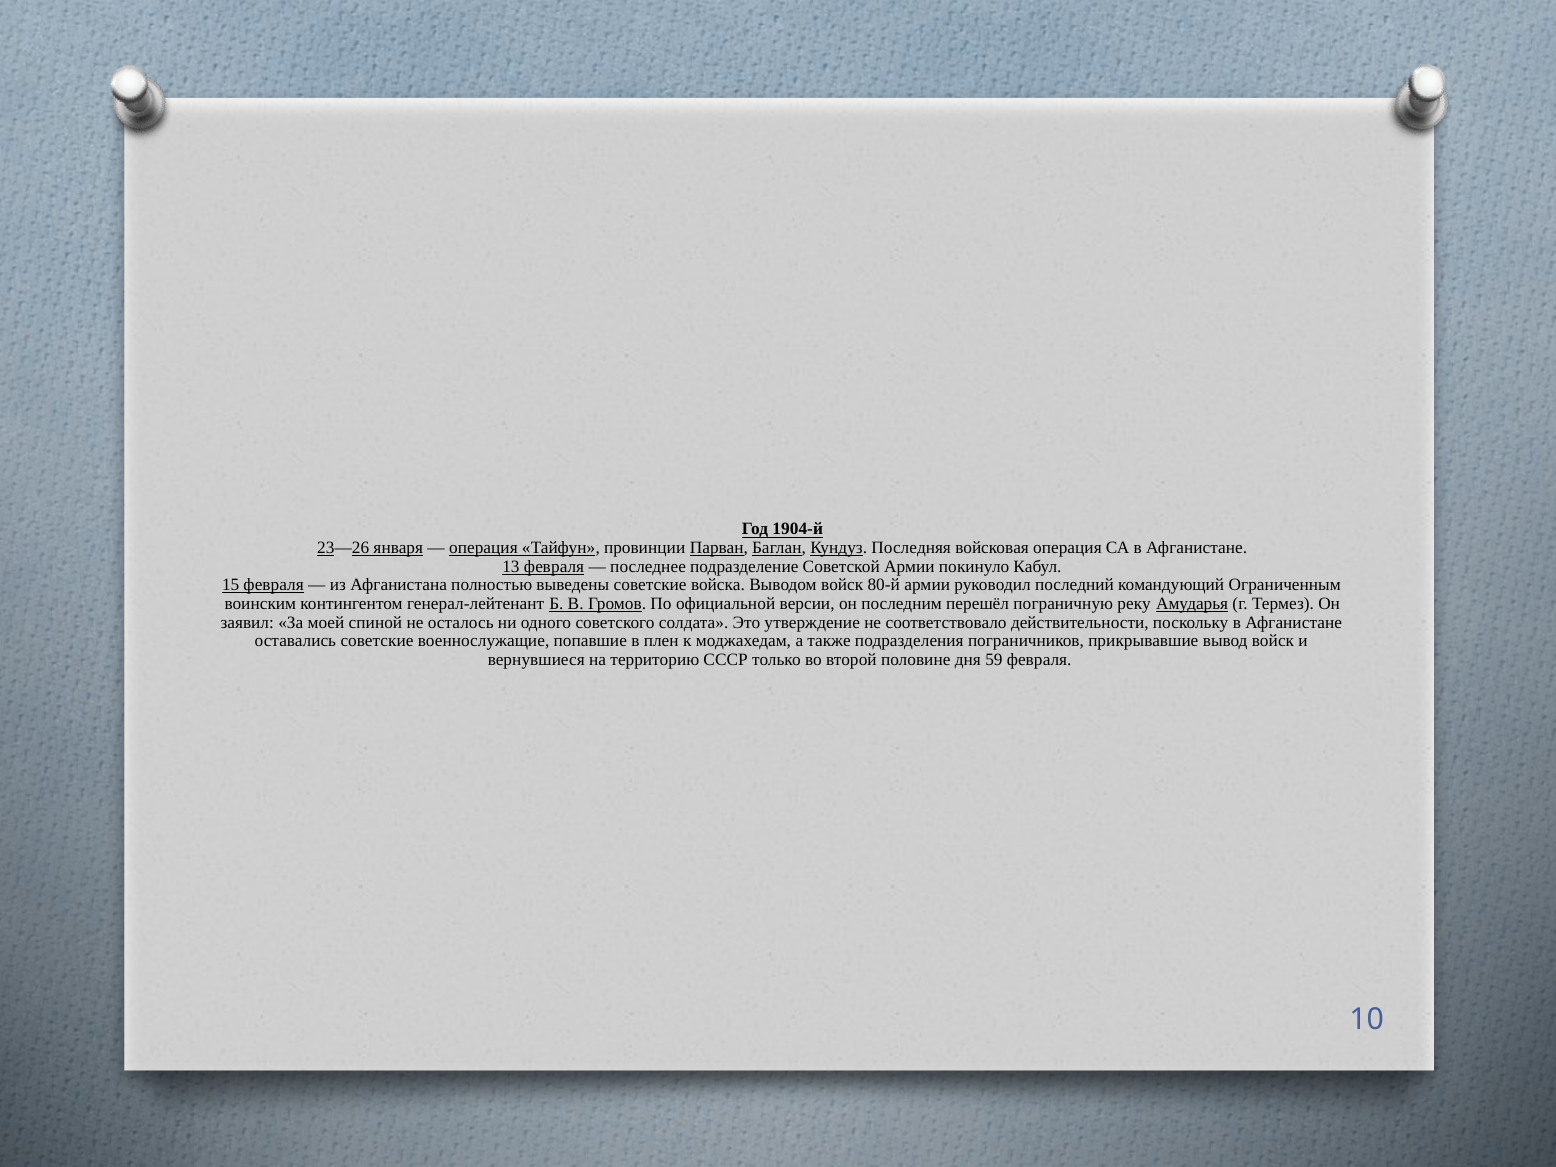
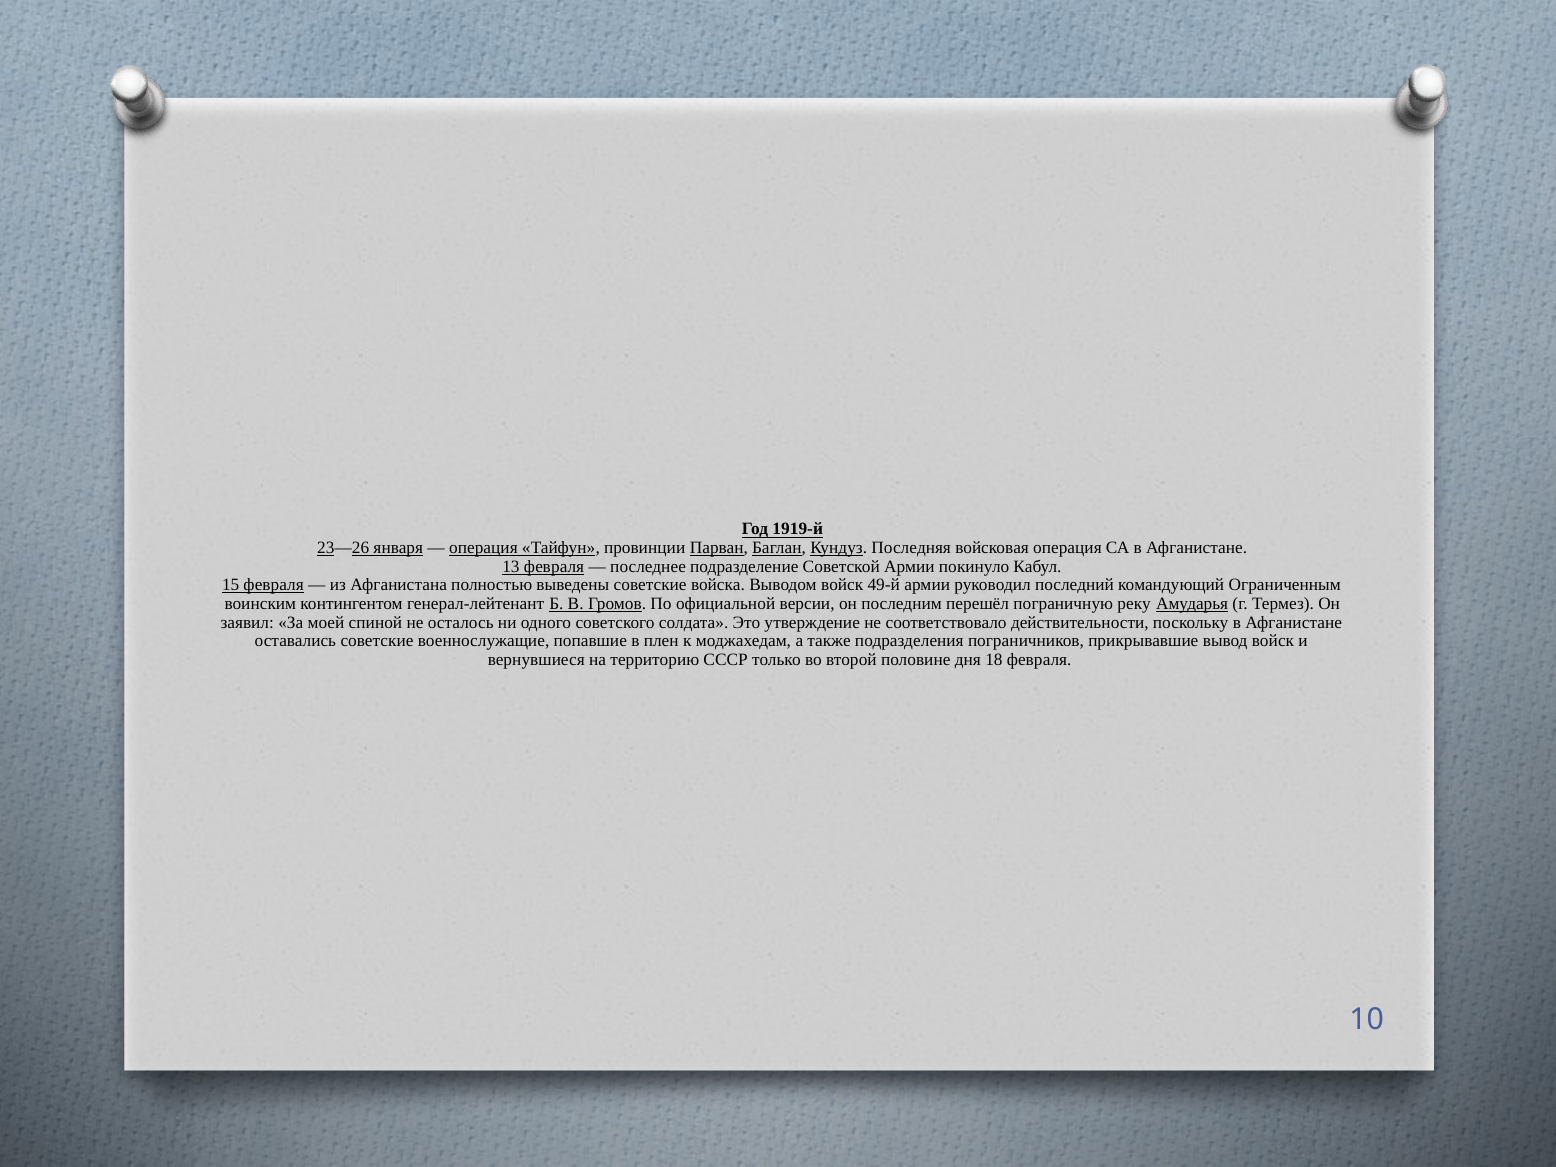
1904-й: 1904-й -> 1919-й
80-й: 80-й -> 49-й
59: 59 -> 18
